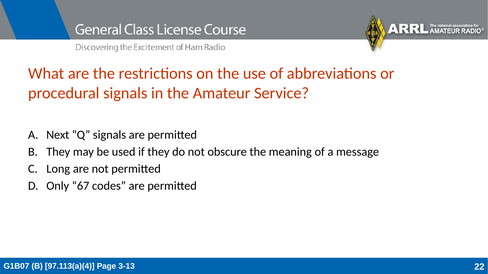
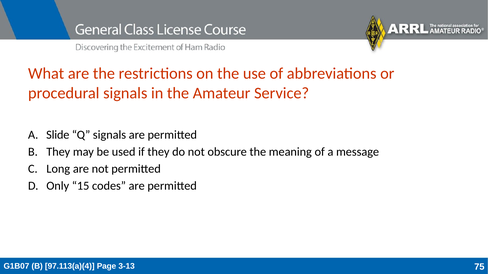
Next: Next -> Slide
67: 67 -> 15
22: 22 -> 75
